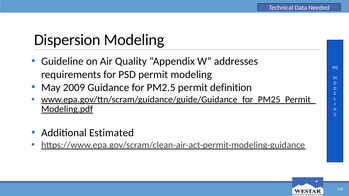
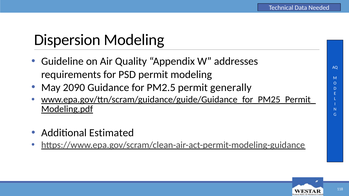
2009: 2009 -> 2090
definition: definition -> generally
